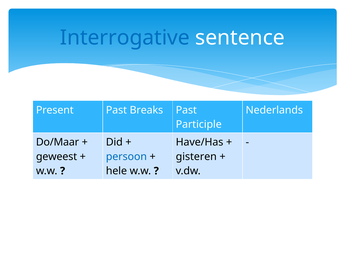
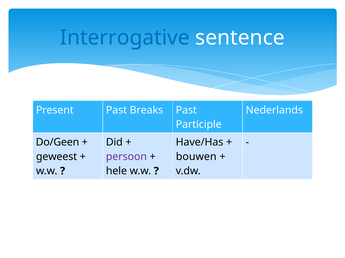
Do/Maar: Do/Maar -> Do/Geen
persoon colour: blue -> purple
gisteren: gisteren -> bouwen
